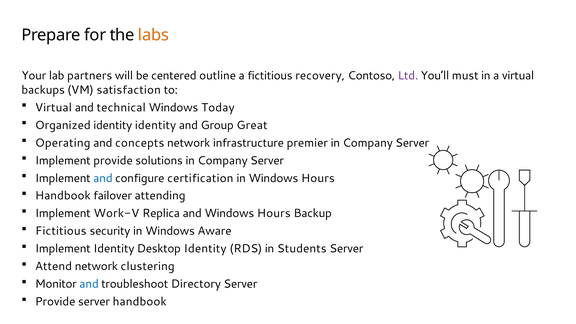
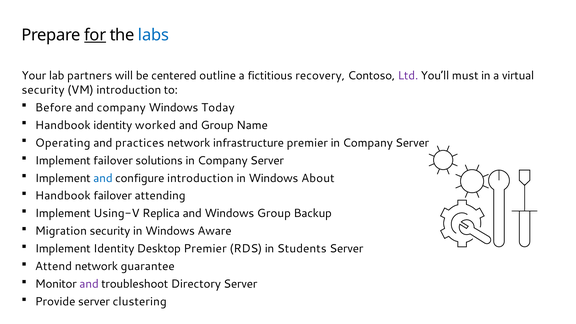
for underline: none -> present
labs colour: orange -> blue
backups at (43, 90): backups -> security
VM satisfaction: satisfaction -> introduction
Virtual at (54, 107): Virtual -> Before
and technical: technical -> company
Organized at (63, 125): Organized -> Handbook
identity identity: identity -> worked
Great: Great -> Name
concepts: concepts -> practices
Implement provide: provide -> failover
configure certification: certification -> introduction
in Windows Hours: Hours -> About
Work-V: Work-V -> Using-V
and Windows Hours: Hours -> Group
Fictitious at (61, 231): Fictitious -> Migration
Desktop Identity: Identity -> Premier
clustering: clustering -> guarantee
and at (89, 284) colour: blue -> purple
server handbook: handbook -> clustering
